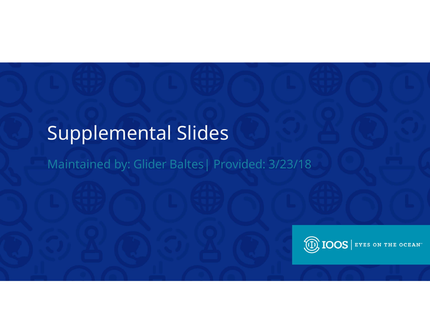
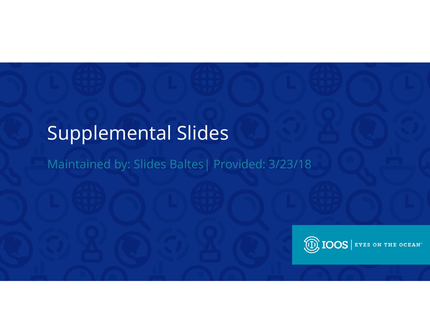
by Glider: Glider -> Slides
